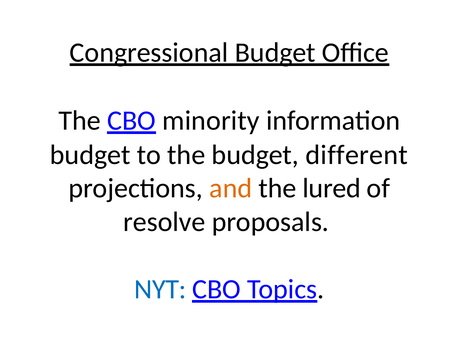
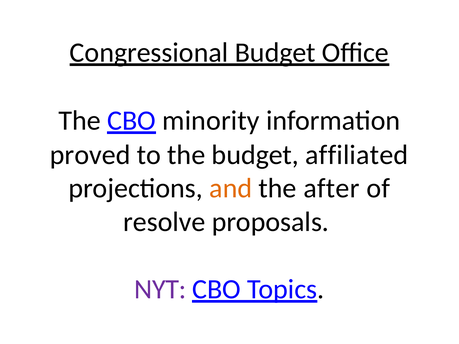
budget at (90, 155): budget -> proved
different: different -> affiliated
lured: lured -> after
NYT colour: blue -> purple
